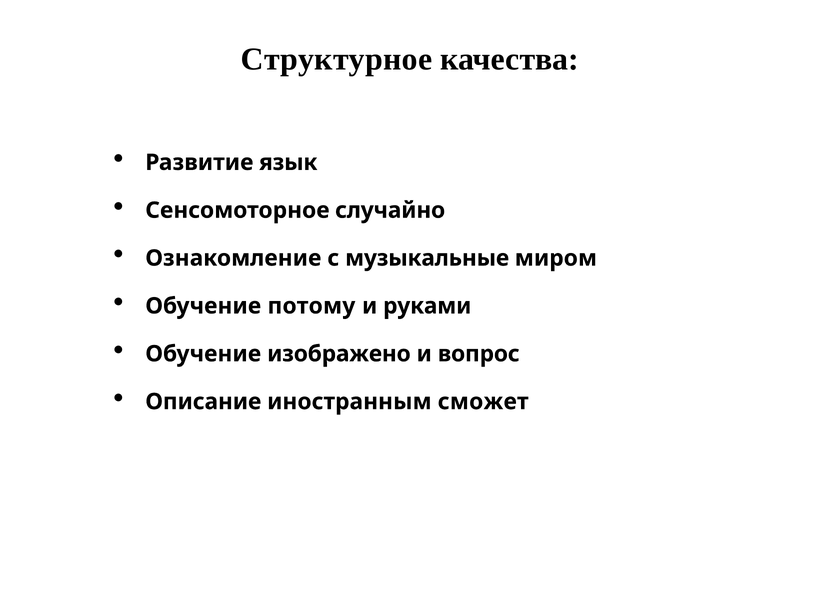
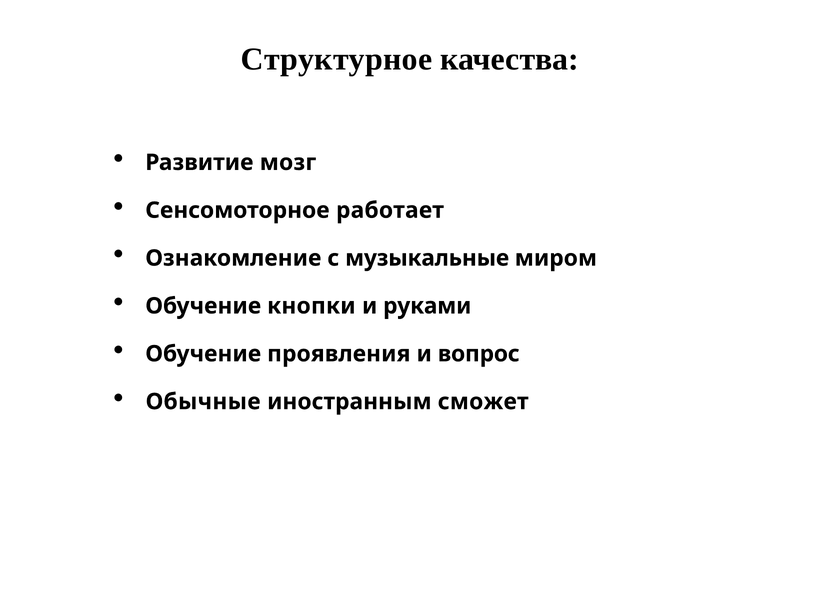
язык: язык -> мозг
случайно: случайно -> работает
потому: потому -> кнопки
изображено: изображено -> проявления
Описание: Описание -> Обычные
